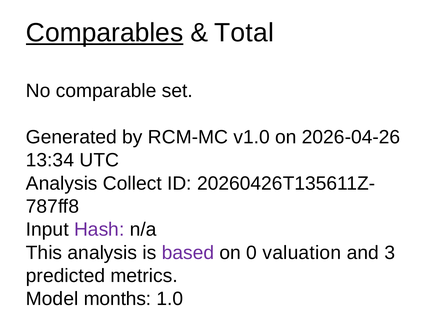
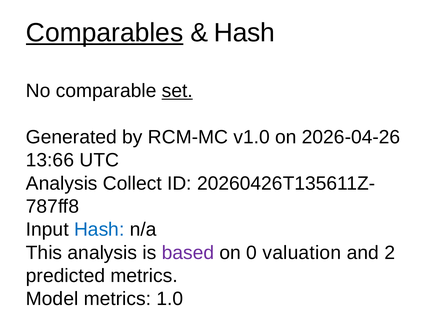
Total at (244, 33): Total -> Hash
set underline: none -> present
13:34: 13:34 -> 13:66
Hash at (99, 229) colour: purple -> blue
3: 3 -> 2
Model months: months -> metrics
